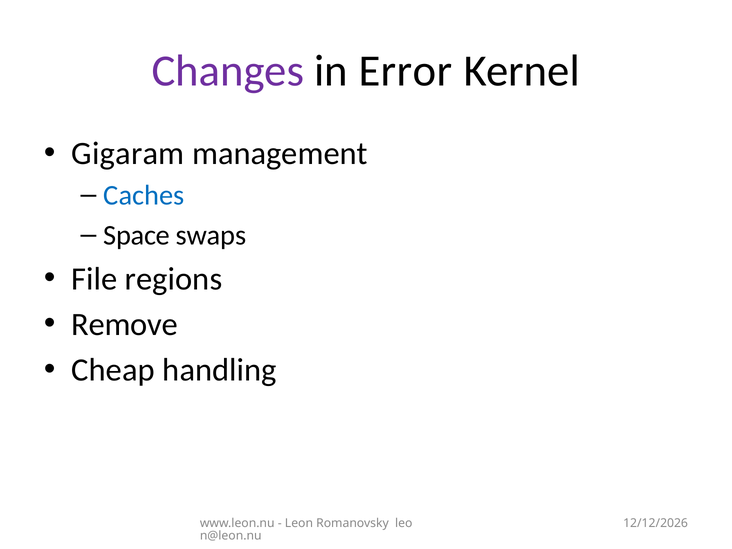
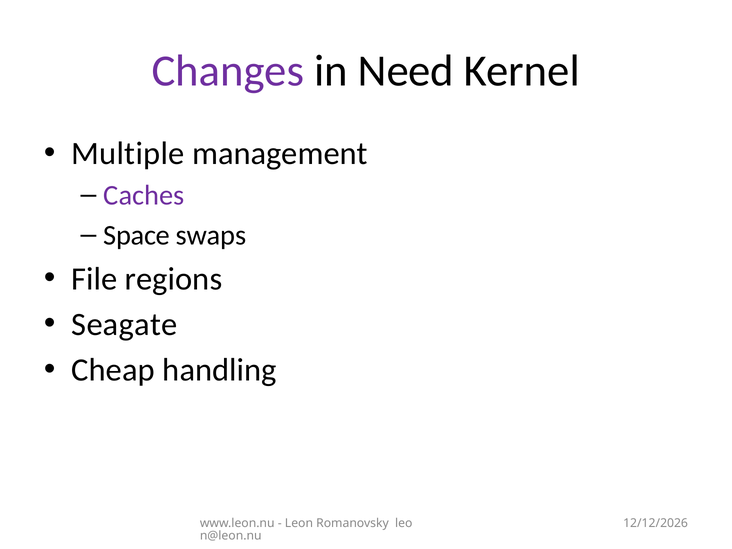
Error: Error -> Need
Gigaram: Gigaram -> Multiple
Caches colour: blue -> purple
Remove: Remove -> Seagate
